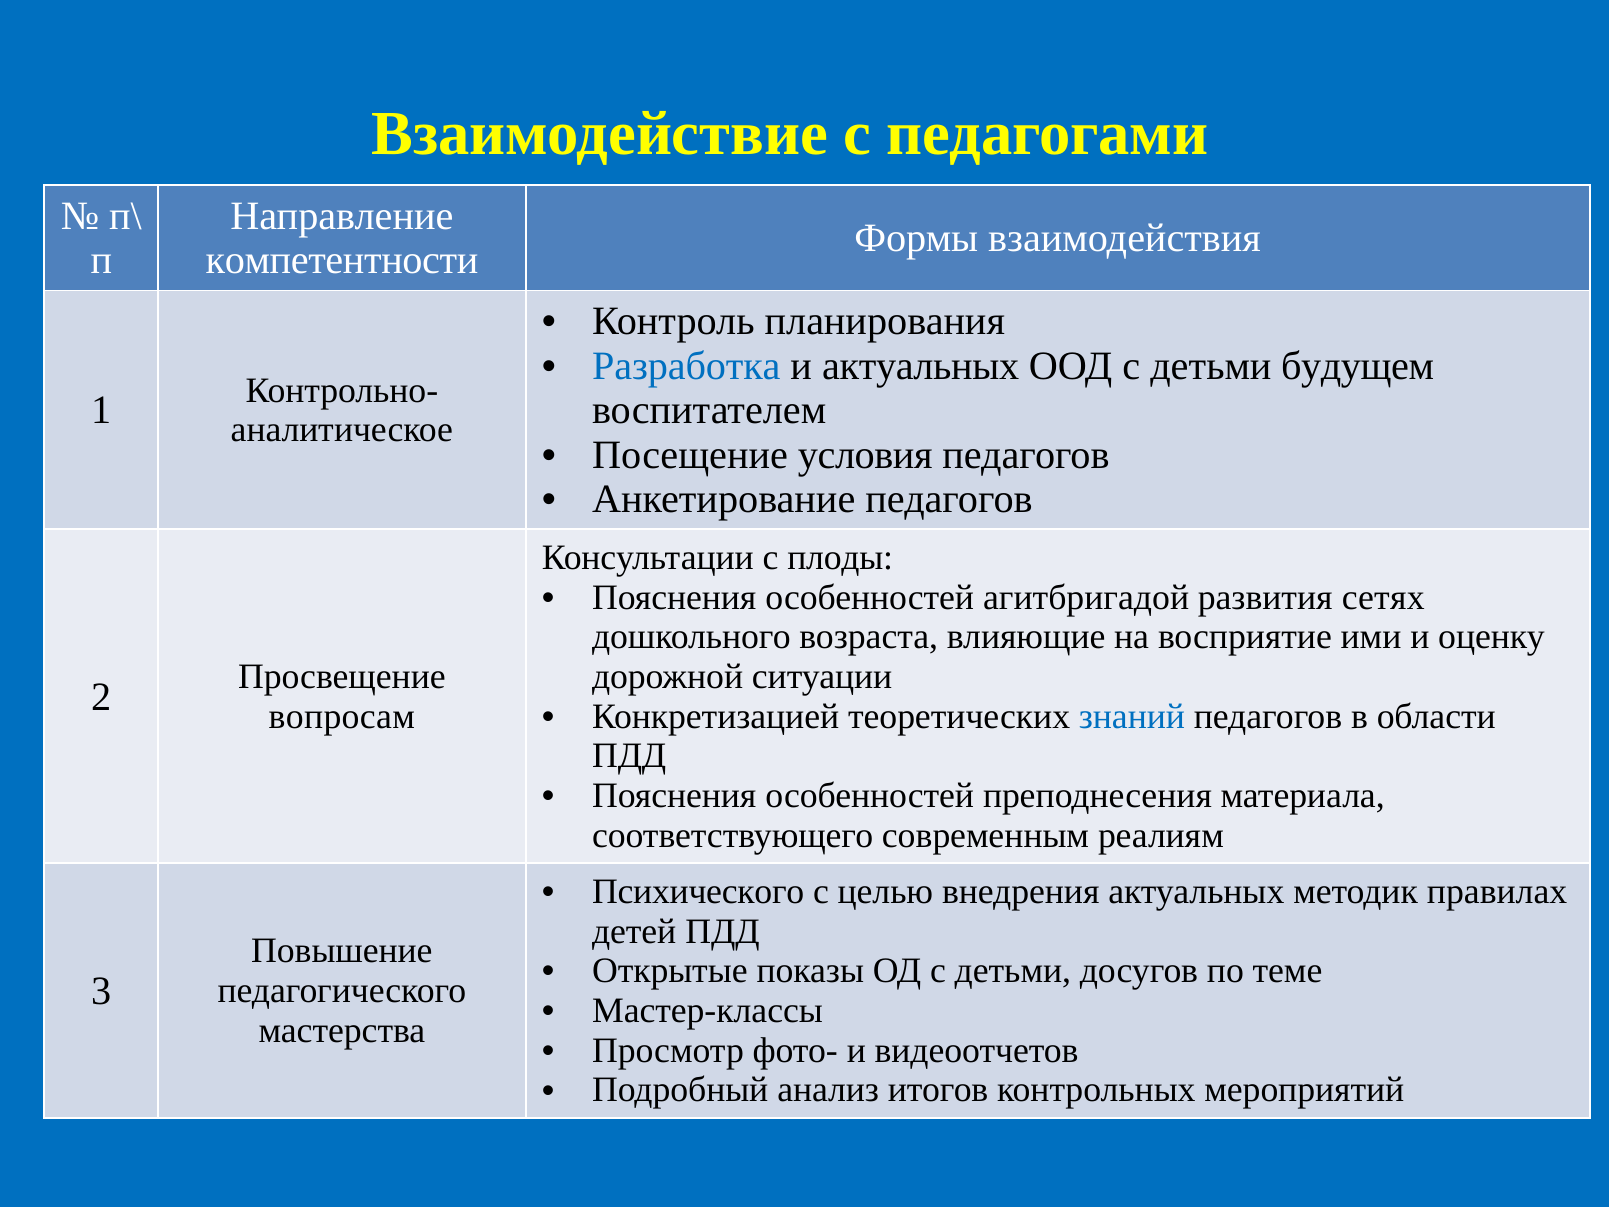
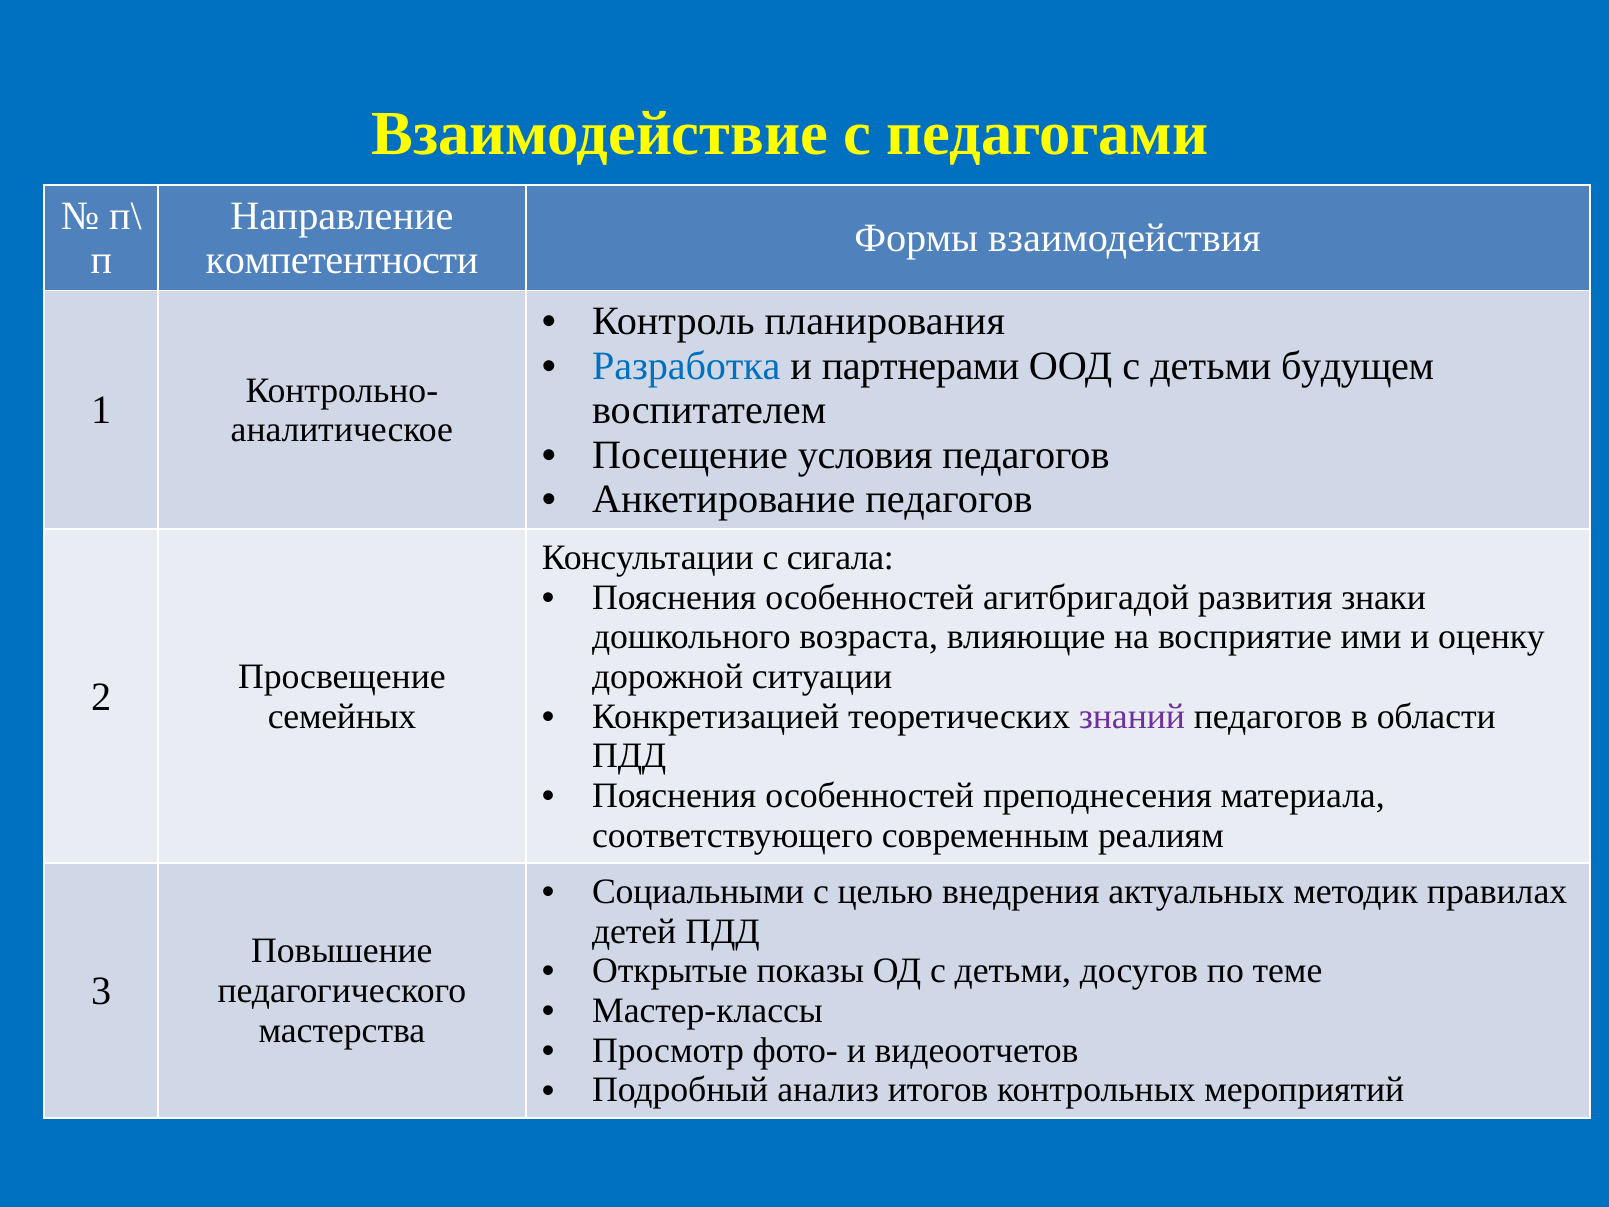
и актуальных: актуальных -> партнерами
плоды: плоды -> сигала
сетях: сетях -> знаки
вопросам: вопросам -> семейных
знаний colour: blue -> purple
Психического: Психического -> Социальными
